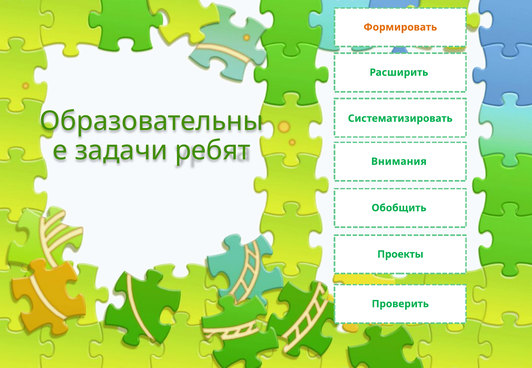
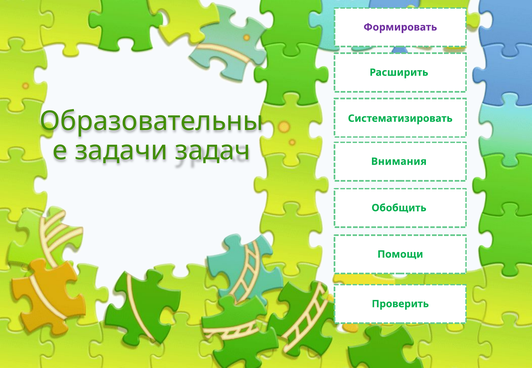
Формировать colour: orange -> purple
ребят: ребят -> задач
Проекты: Проекты -> Помощи
